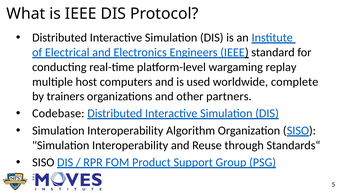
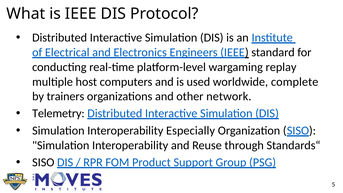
partners: partners -> network
Codebase: Codebase -> Telemetry
Algorithm: Algorithm -> Especially
